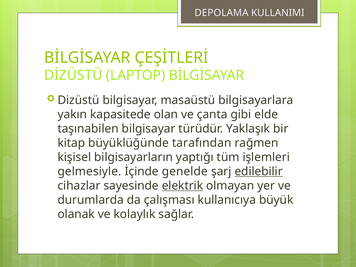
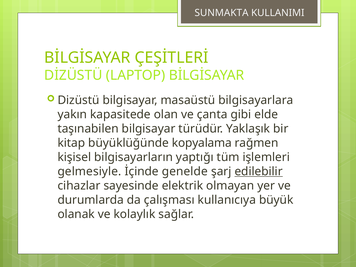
DEPOLAMA: DEPOLAMA -> SUNMAKTA
tarafından: tarafından -> kopyalama
elektrik underline: present -> none
